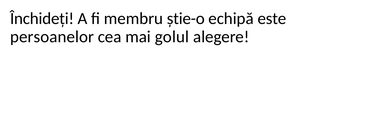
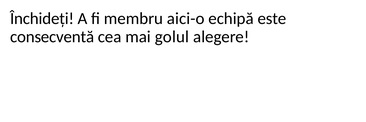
știe-o: știe-o -> aici-o
persoanelor: persoanelor -> consecventă
